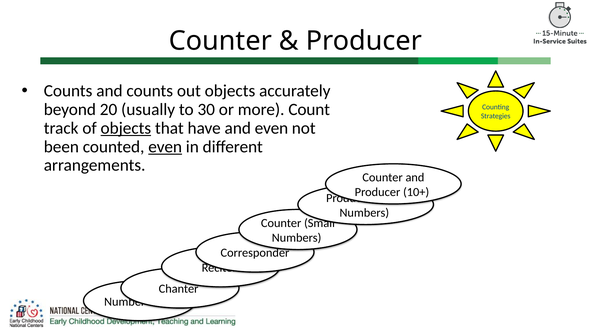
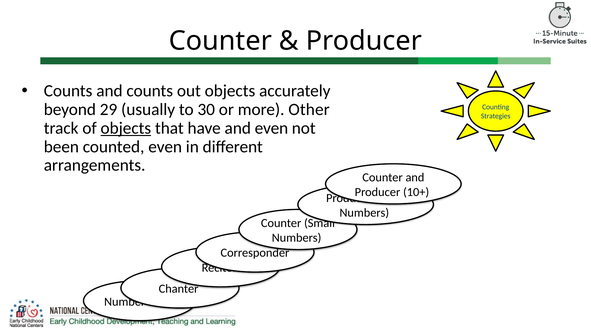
20: 20 -> 29
Count: Count -> Other
even at (165, 147) underline: present -> none
